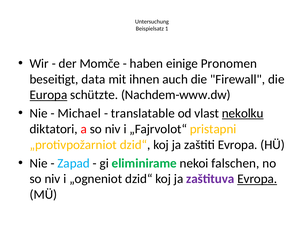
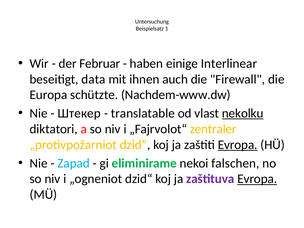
Momče: Momče -> Februar
Pronomen: Pronomen -> Interlinear
Europa underline: present -> none
Michael: Michael -> Штекер
pristapni: pristapni -> zentraler
Evropa at (238, 145) underline: none -> present
